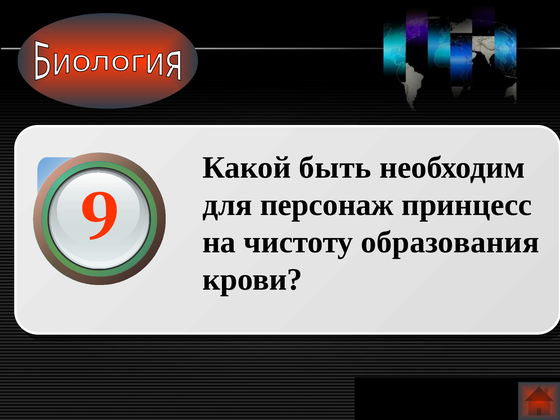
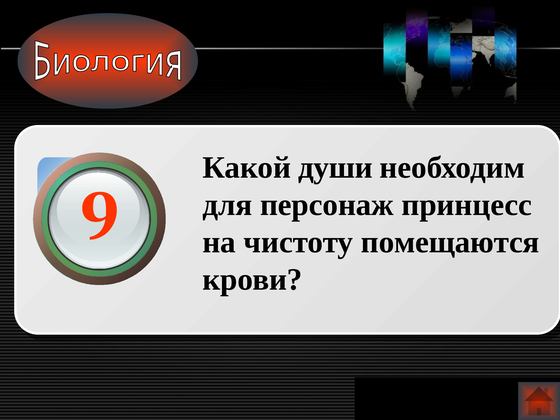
быть: быть -> души
образования: образования -> помещаются
